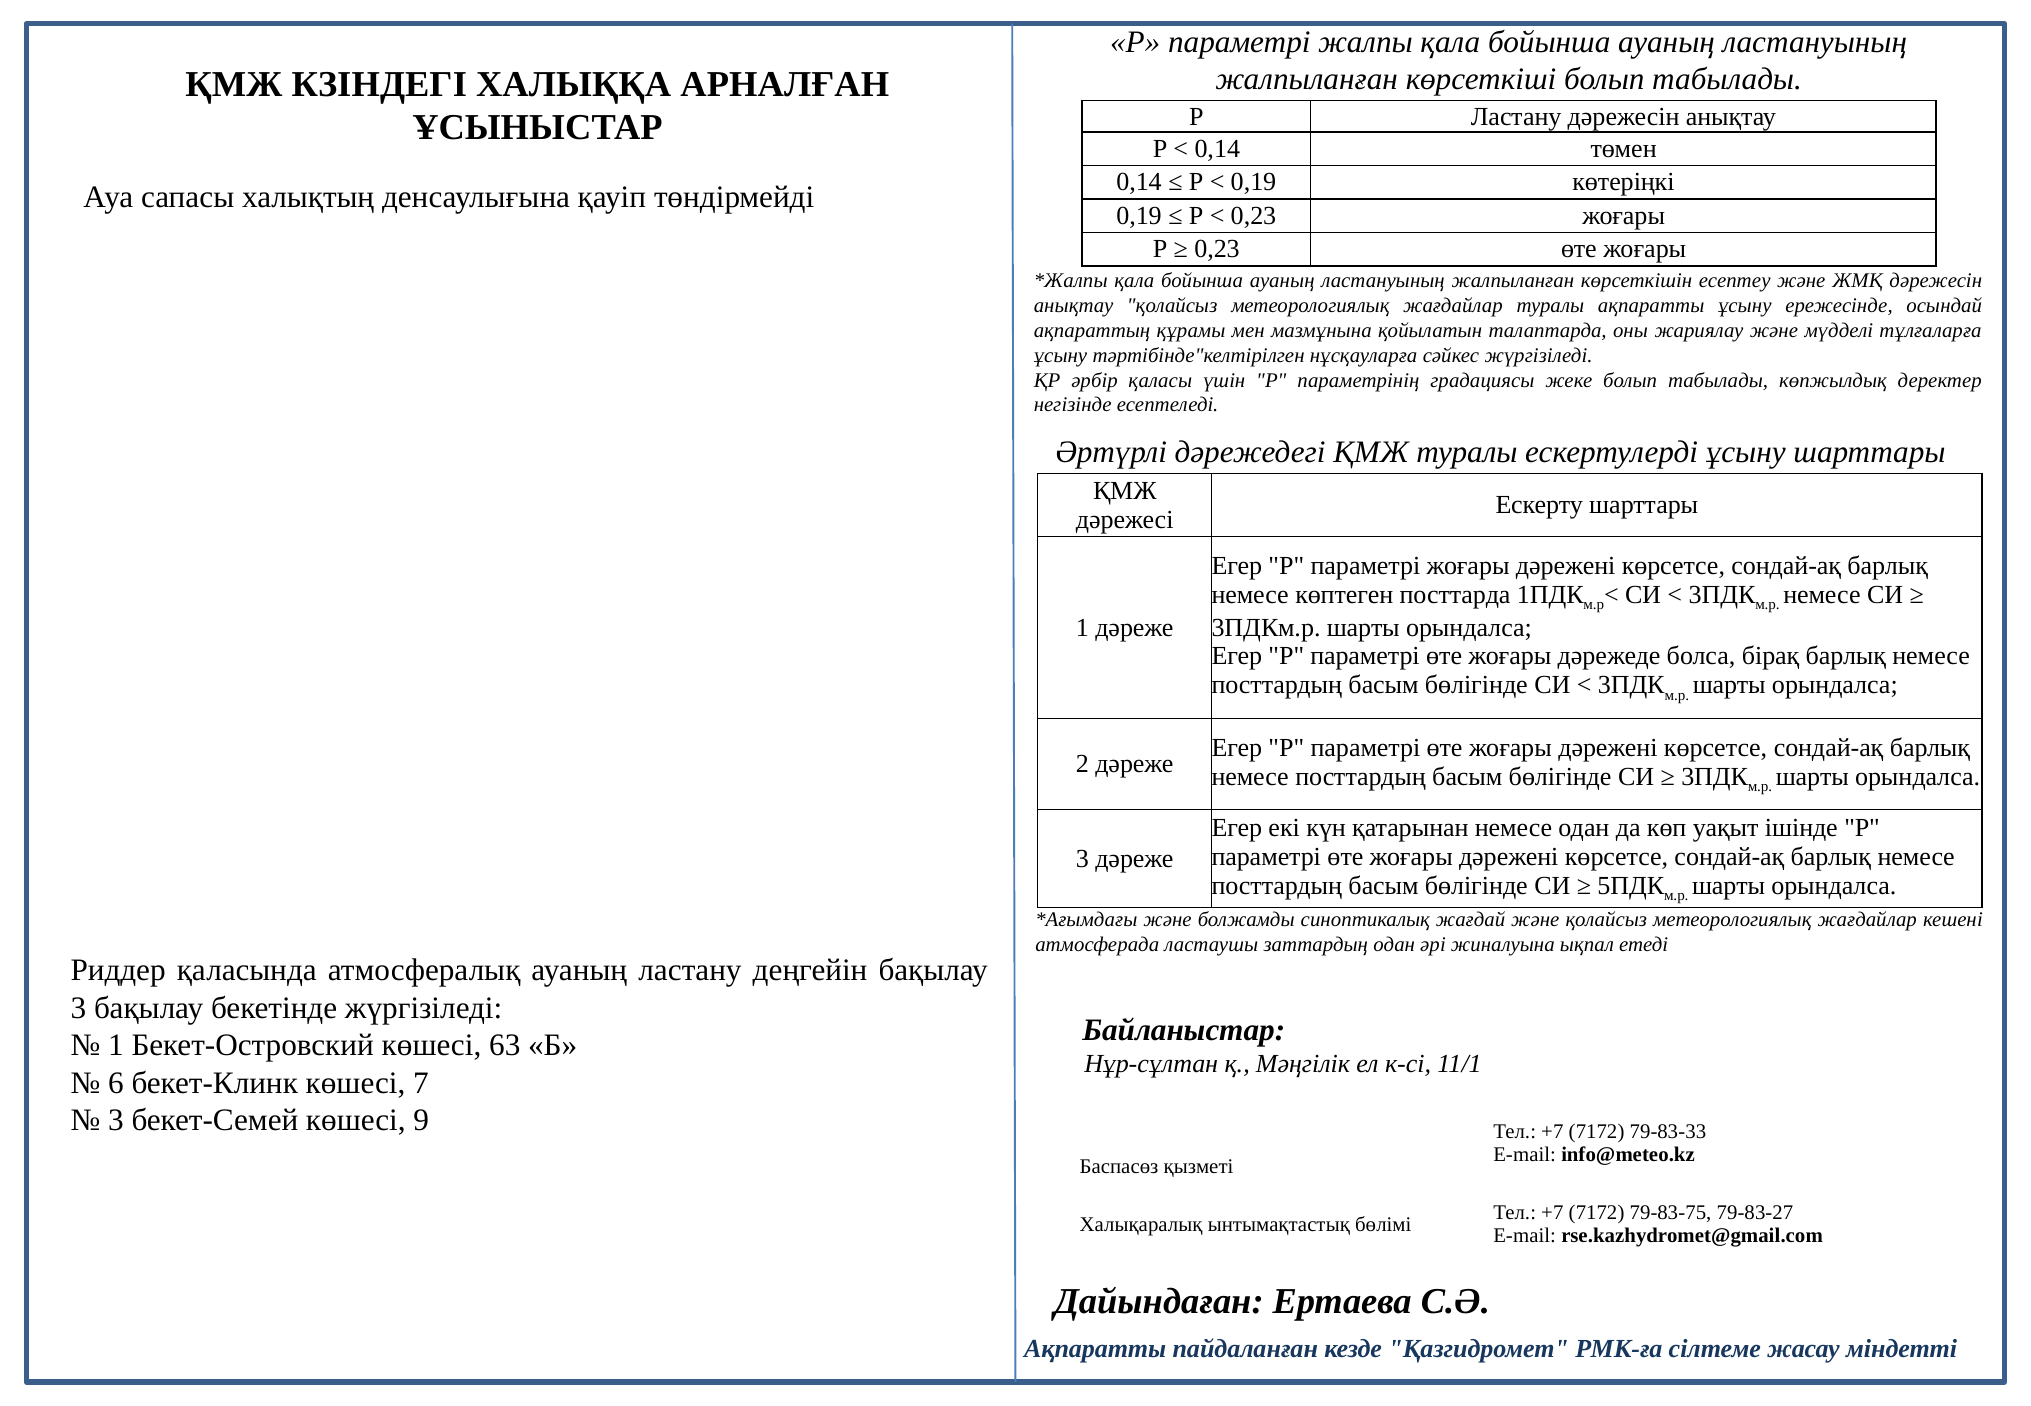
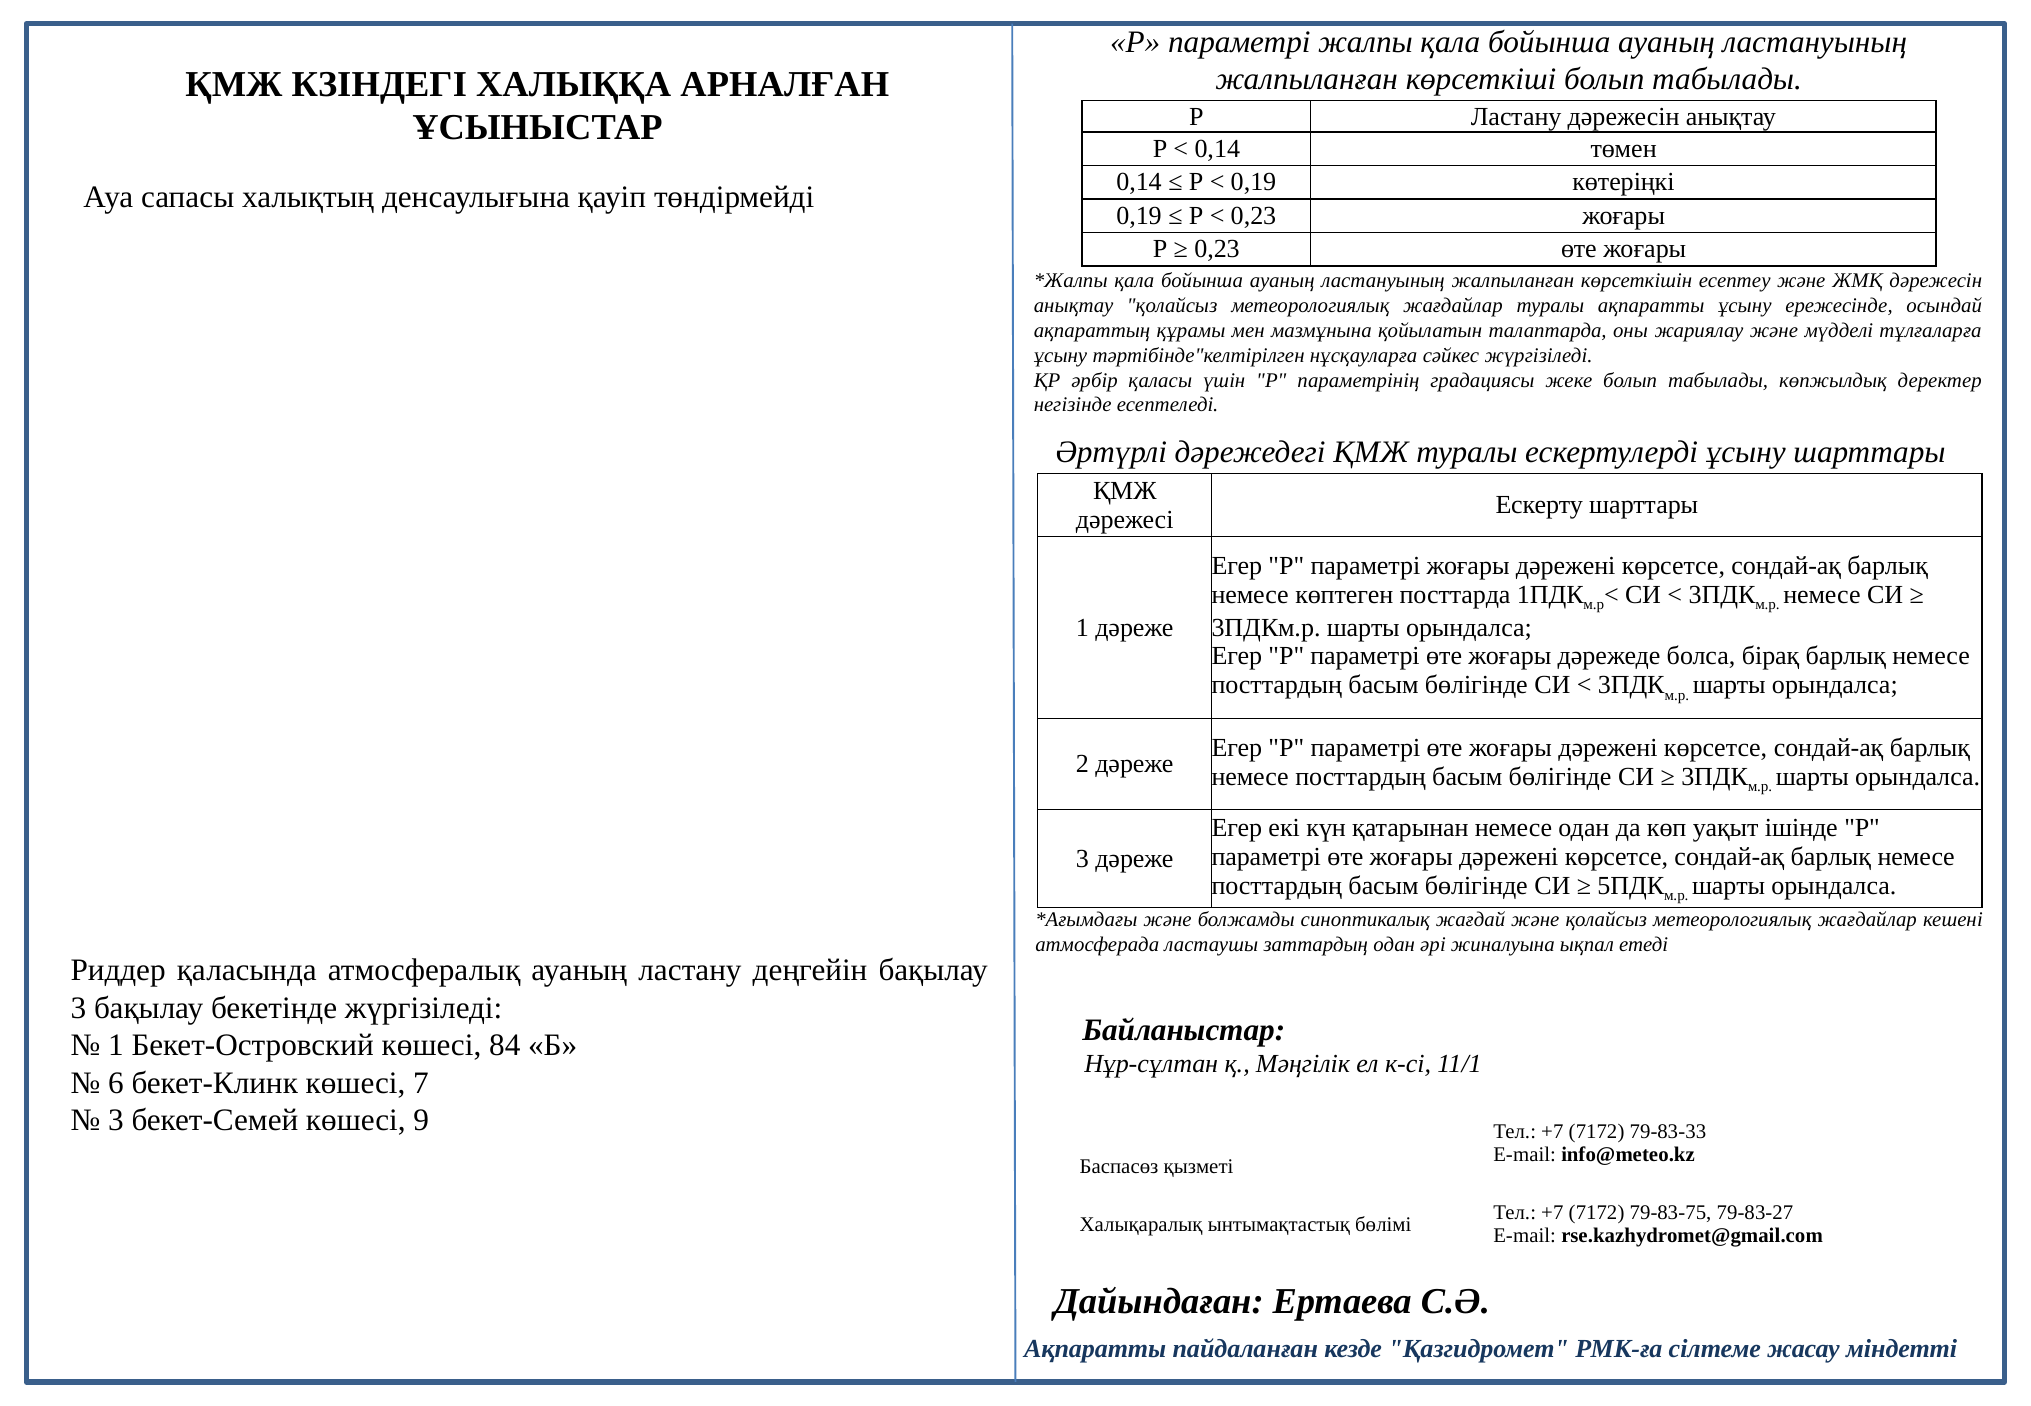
63: 63 -> 84
